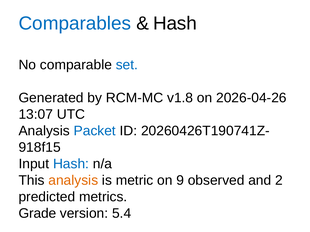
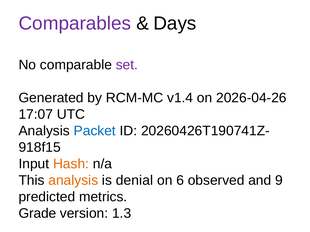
Comparables colour: blue -> purple
Hash at (175, 24): Hash -> Days
set colour: blue -> purple
v1.8: v1.8 -> v1.4
13:07: 13:07 -> 17:07
Hash at (71, 164) colour: blue -> orange
metric: metric -> denial
9: 9 -> 6
2: 2 -> 9
5.4: 5.4 -> 1.3
